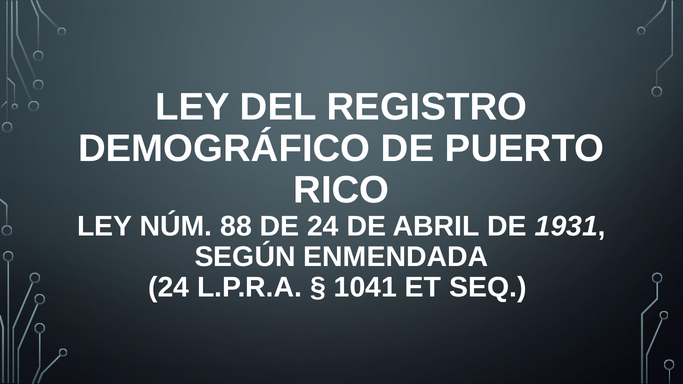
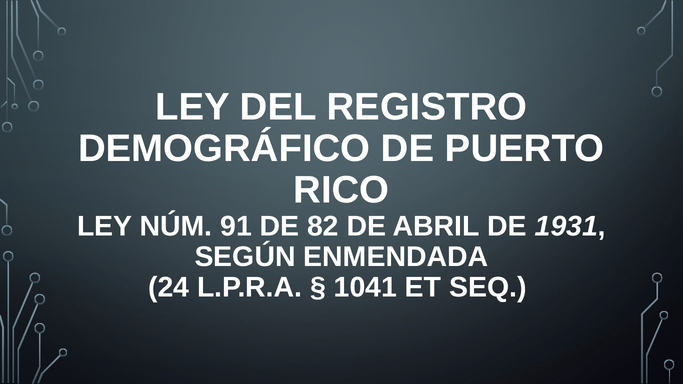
88: 88 -> 91
DE 24: 24 -> 82
